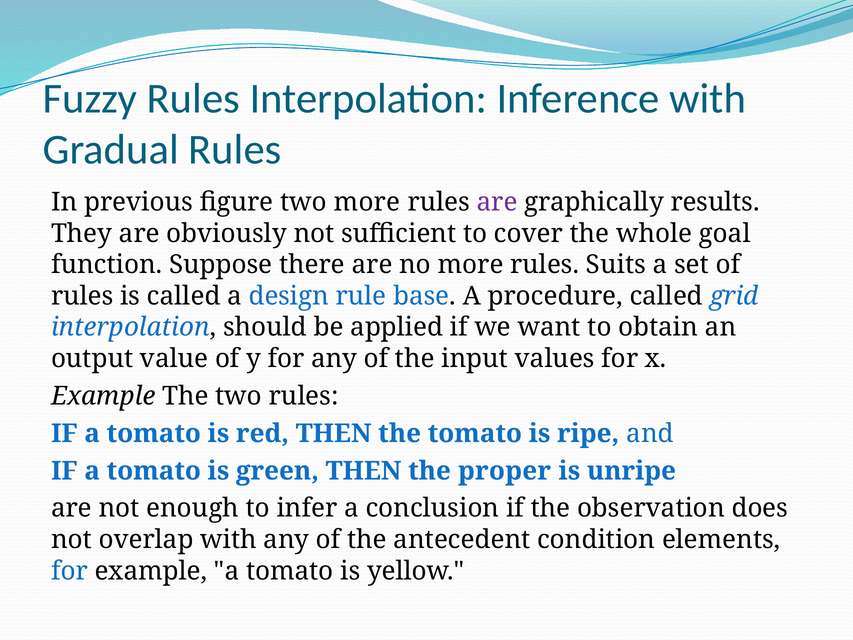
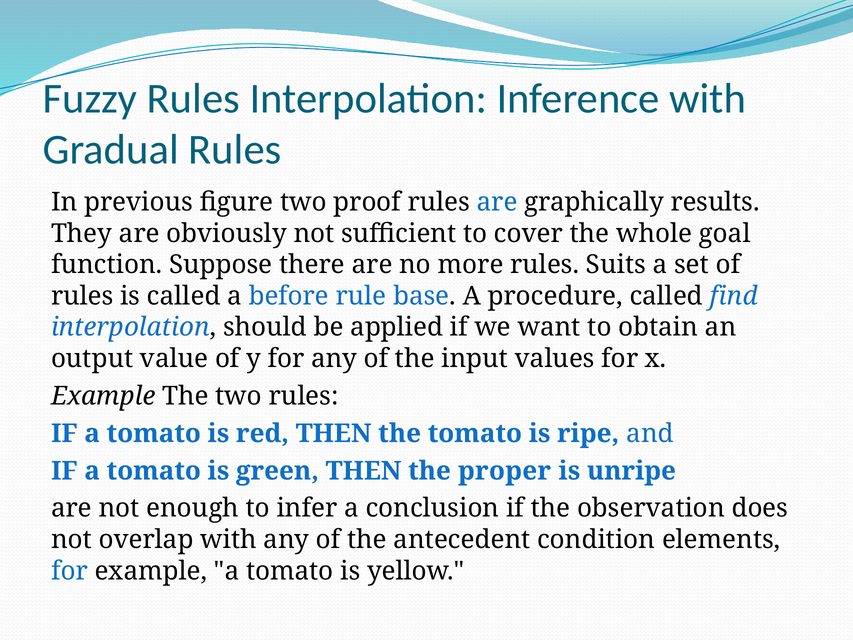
two more: more -> proof
are at (497, 202) colour: purple -> blue
design: design -> before
grid: grid -> find
